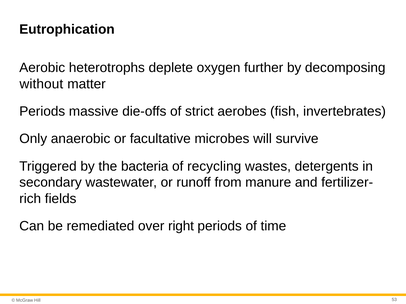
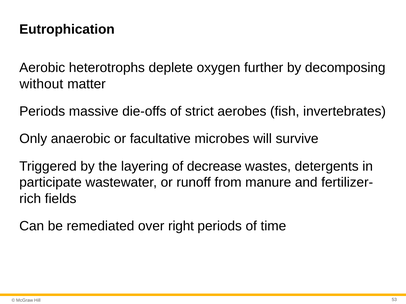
bacteria: bacteria -> layering
recycling: recycling -> decrease
secondary: secondary -> participate
